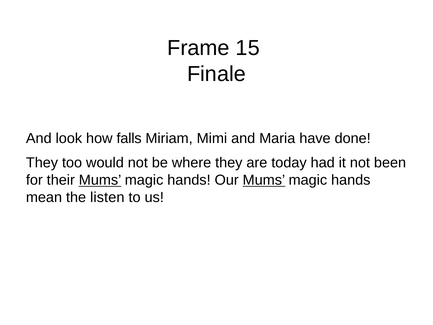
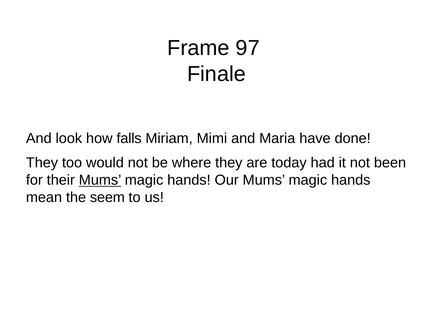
15: 15 -> 97
Mums at (264, 180) underline: present -> none
listen: listen -> seem
